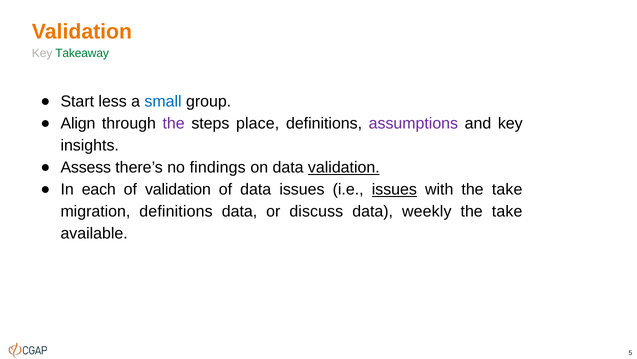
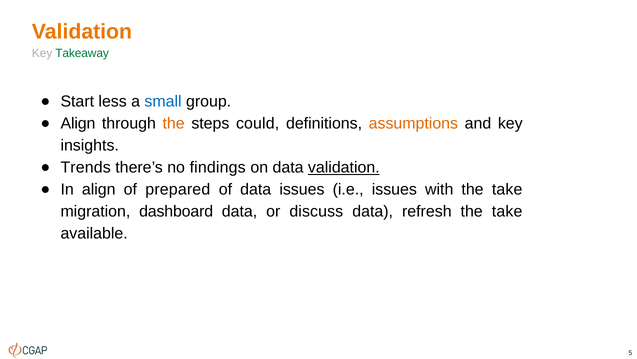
the at (174, 123) colour: purple -> orange
place: place -> could
assumptions colour: purple -> orange
Assess: Assess -> Trends
In each: each -> align
of validation: validation -> prepared
issues at (394, 189) underline: present -> none
migration definitions: definitions -> dashboard
weekly: weekly -> refresh
